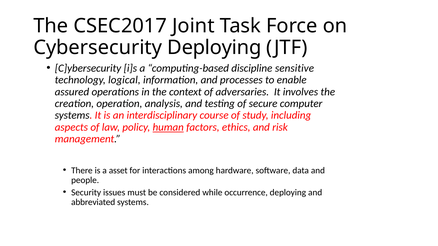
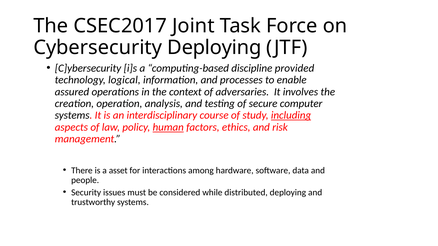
sensitive: sensitive -> provided
including underline: none -> present
occurrence: occurrence -> distributed
abbreviated: abbreviated -> trustworthy
